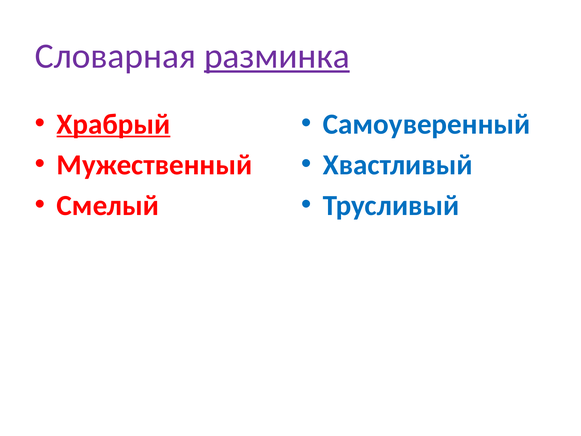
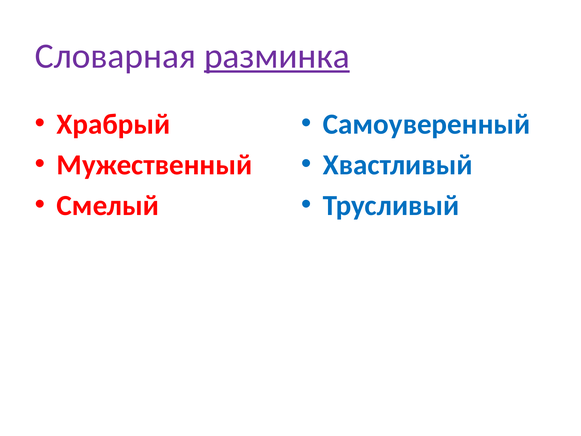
Храбрый underline: present -> none
